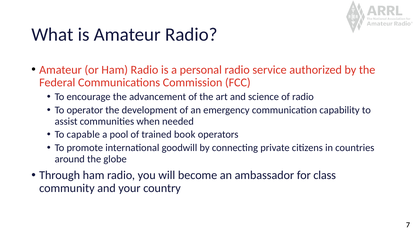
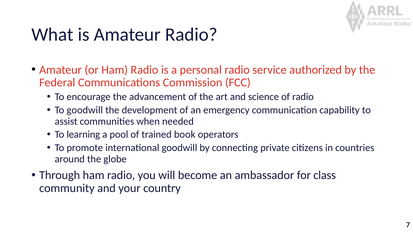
To operator: operator -> goodwill
capable: capable -> learning
